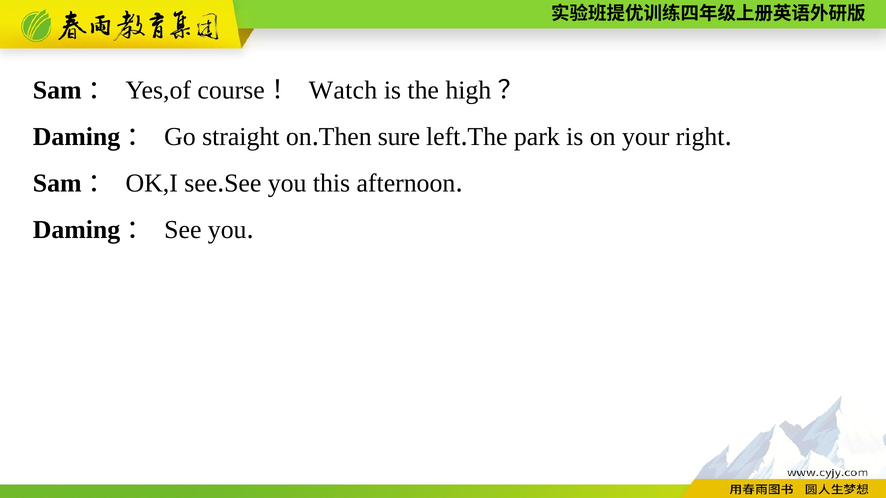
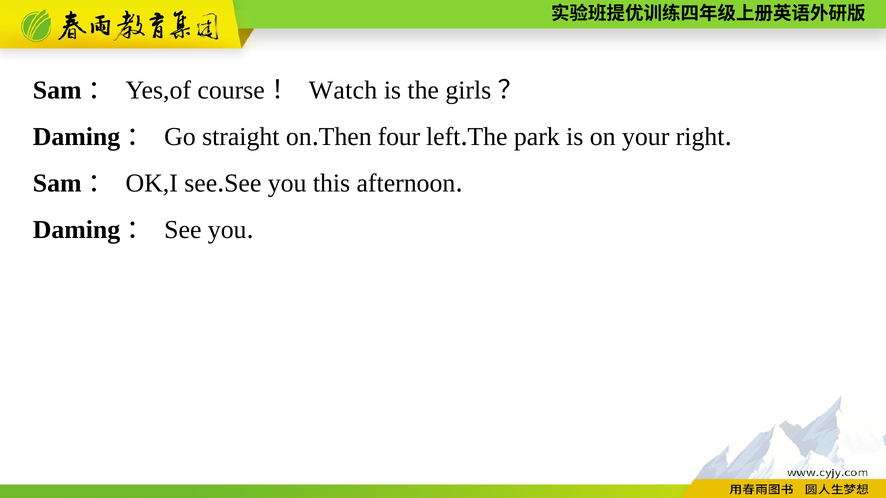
high: high -> girls
sure: sure -> four
